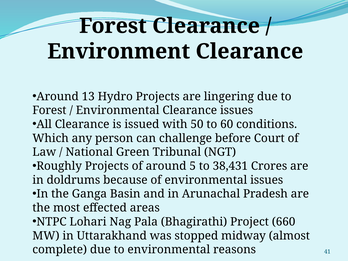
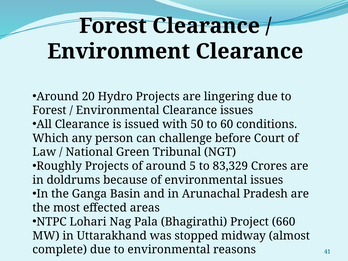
13: 13 -> 20
38,431: 38,431 -> 83,329
